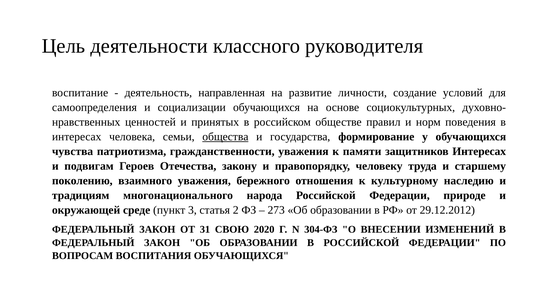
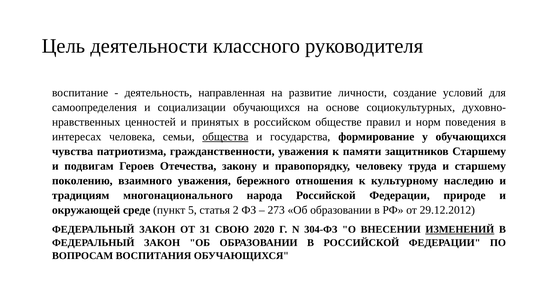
защитников Интересах: Интересах -> Старшему
3: 3 -> 5
ИЗМЕНЕНИЙ underline: none -> present
